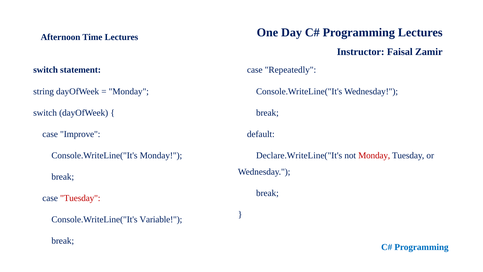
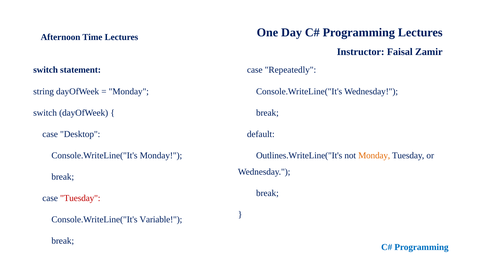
Improve: Improve -> Desktop
Declare.WriteLine("It's: Declare.WriteLine("It's -> Outlines.WriteLine("It's
Monday at (374, 155) colour: red -> orange
